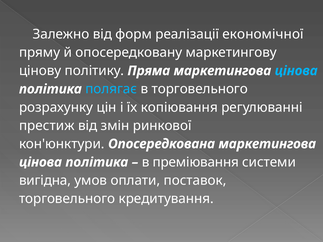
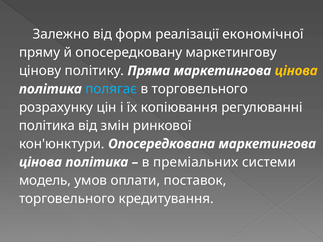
цінова at (296, 71) colour: light blue -> yellow
престиж at (47, 126): престиж -> політика
преміювання: преміювання -> преміальних
вигідна: вигідна -> модель
